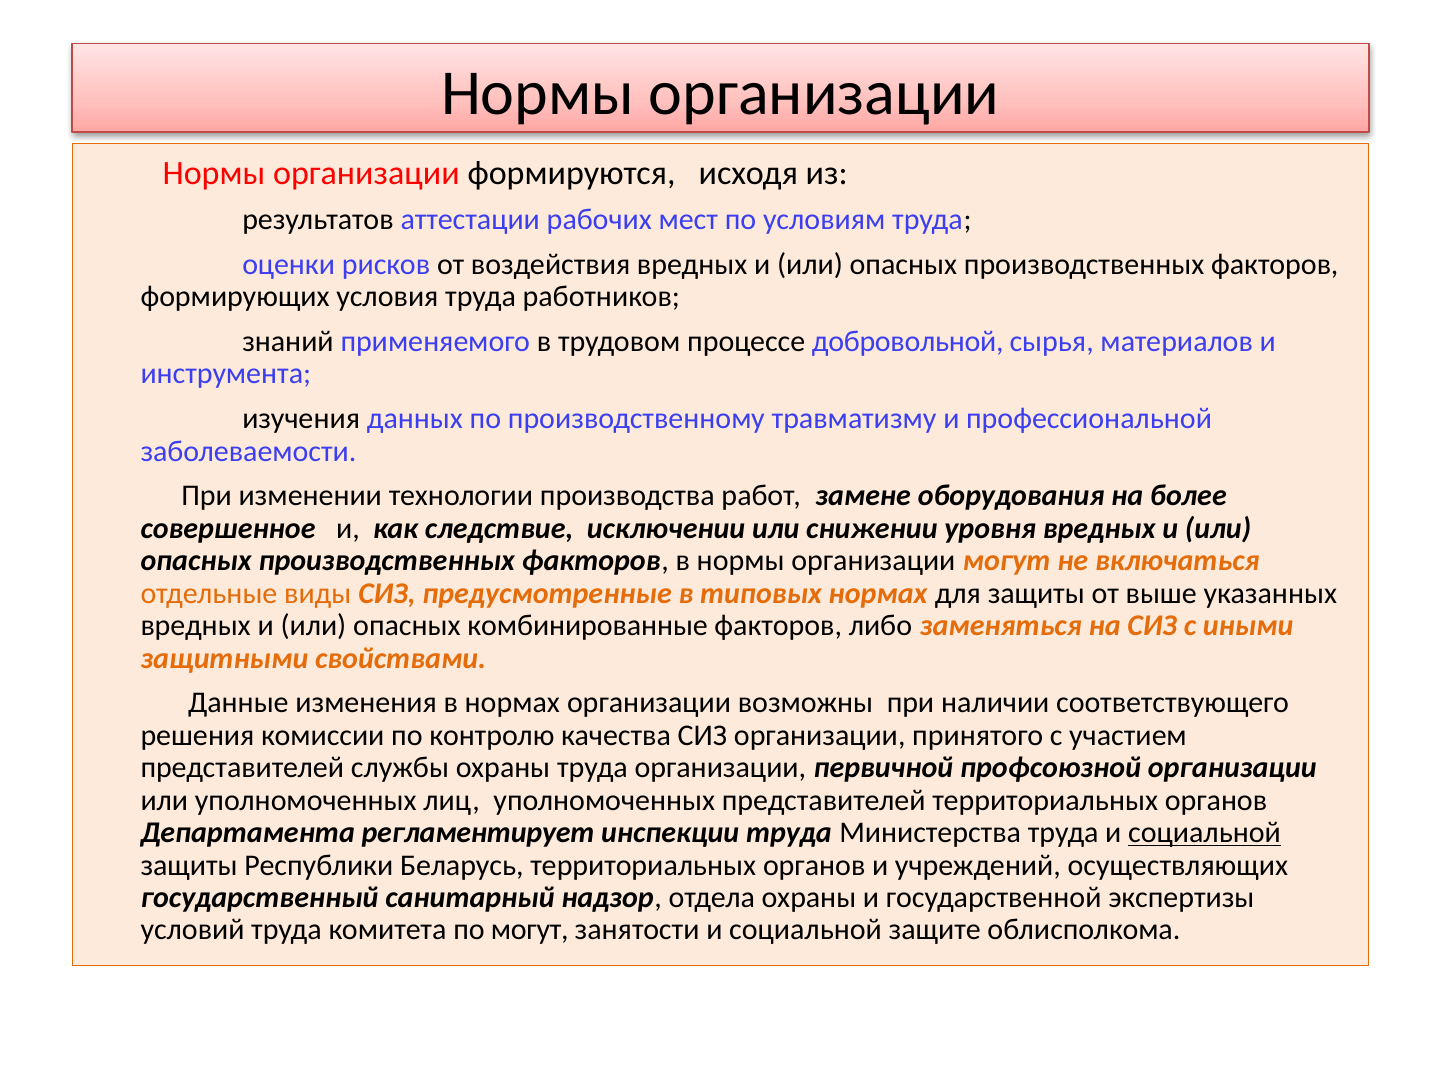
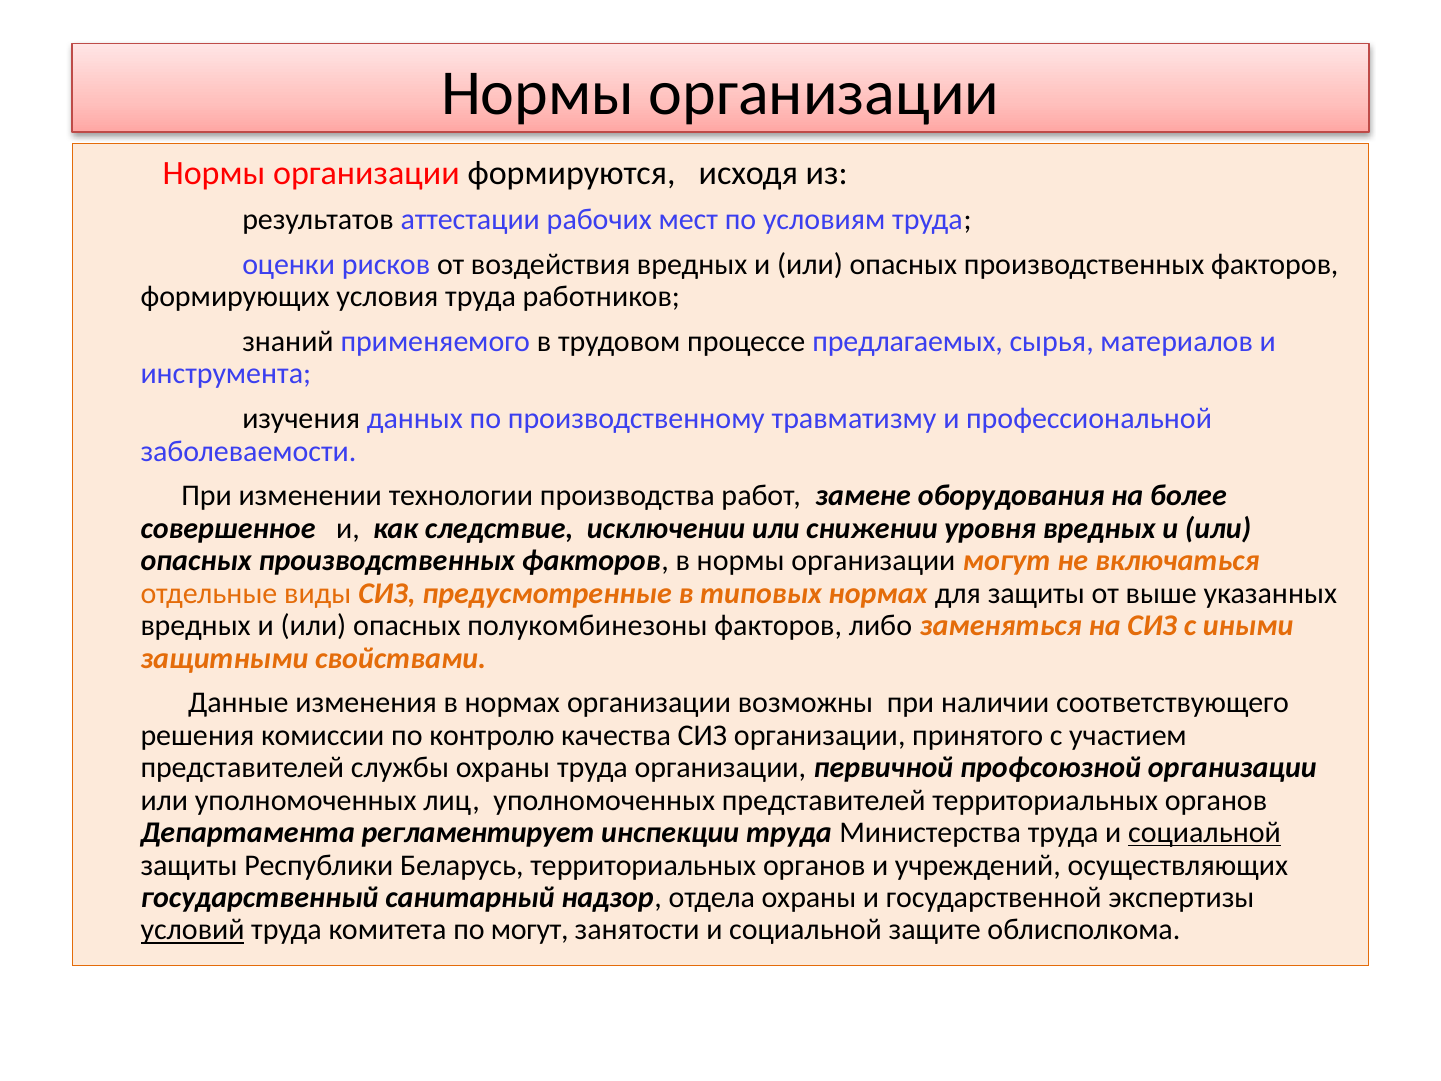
добровольной: добровольной -> предлагаемых
комбинированные: комбинированные -> полукомбинезоны
условий underline: none -> present
